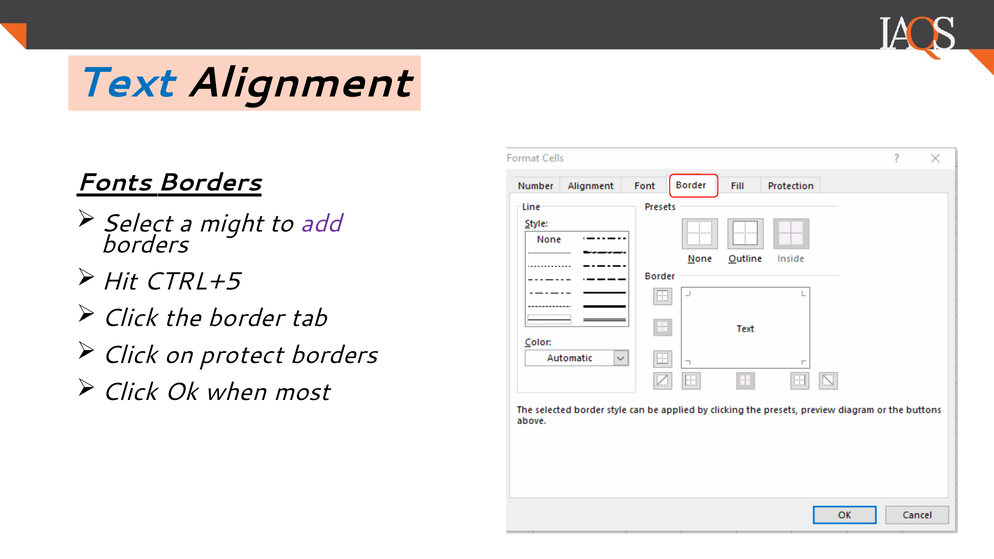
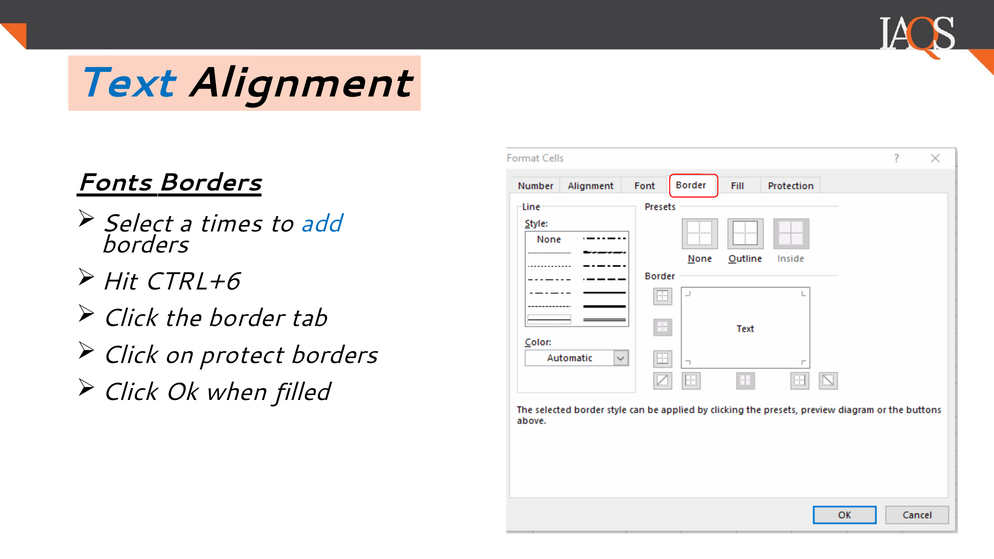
might: might -> times
add colour: purple -> blue
CTRL+5: CTRL+5 -> CTRL+6
most: most -> filled
